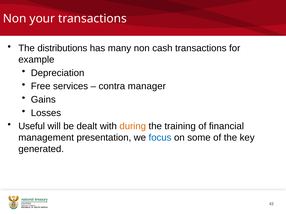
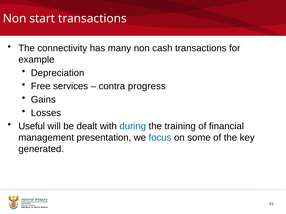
your: your -> start
distributions: distributions -> connectivity
manager: manager -> progress
during colour: orange -> blue
